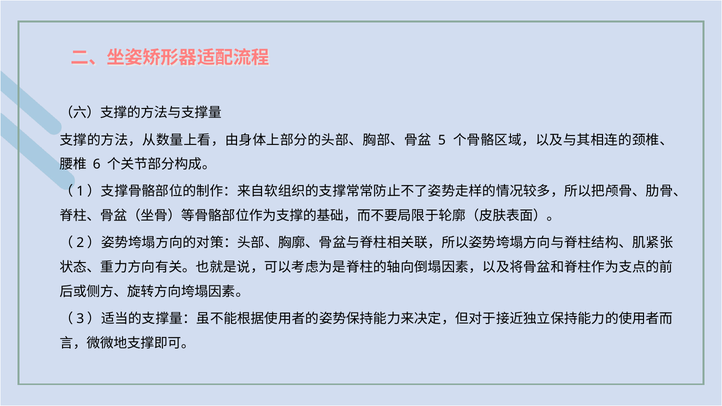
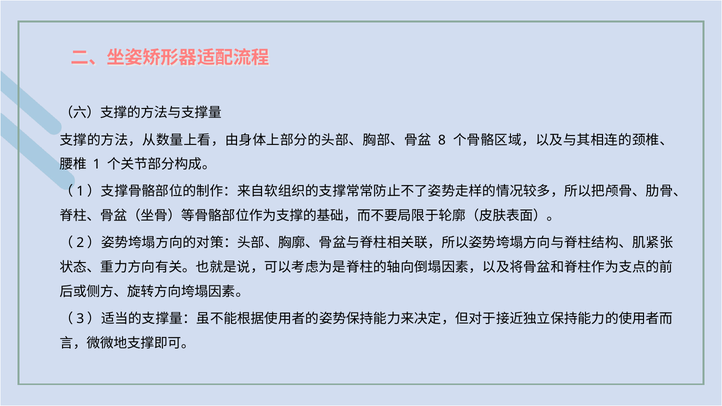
5: 5 -> 8
6: 6 -> 1
